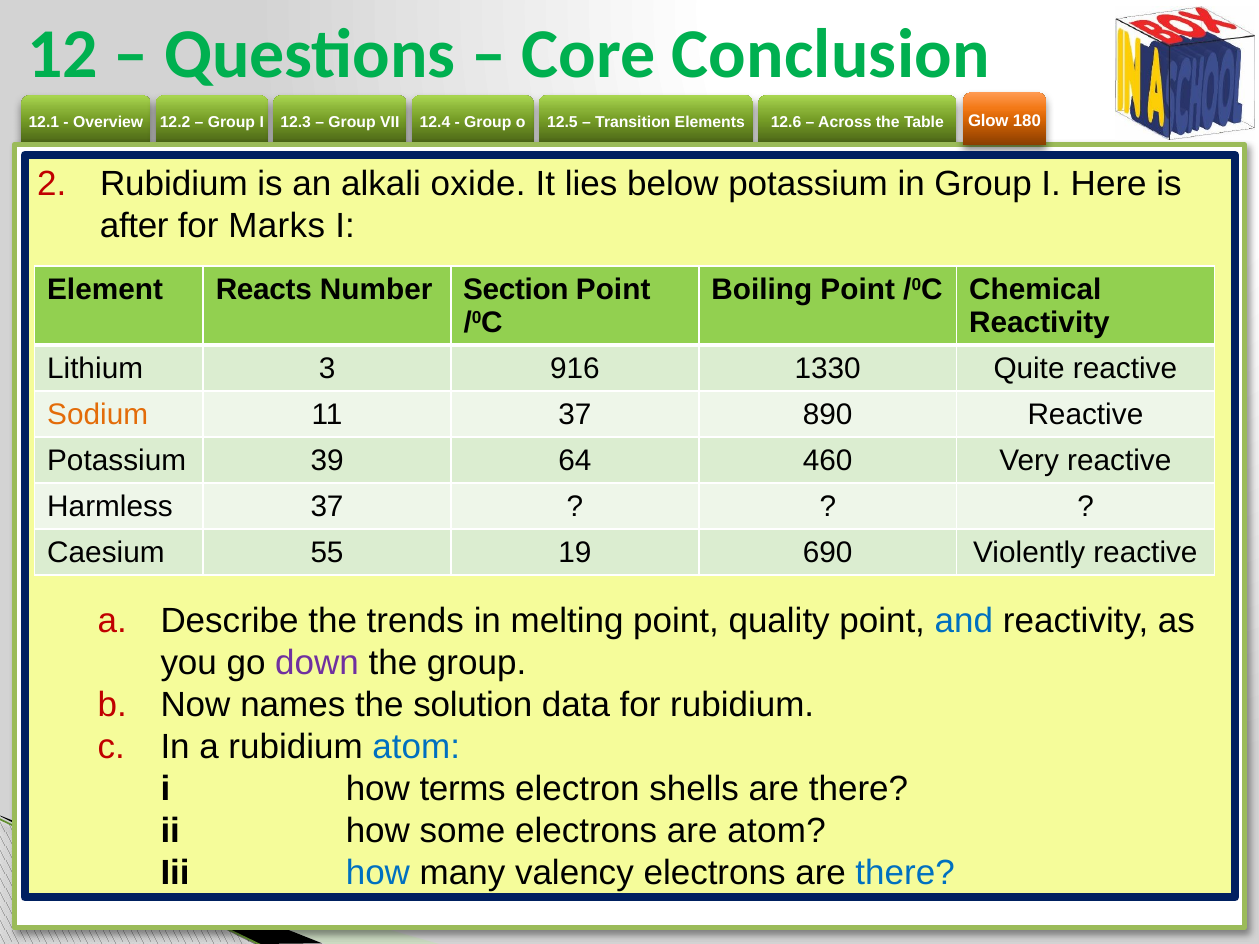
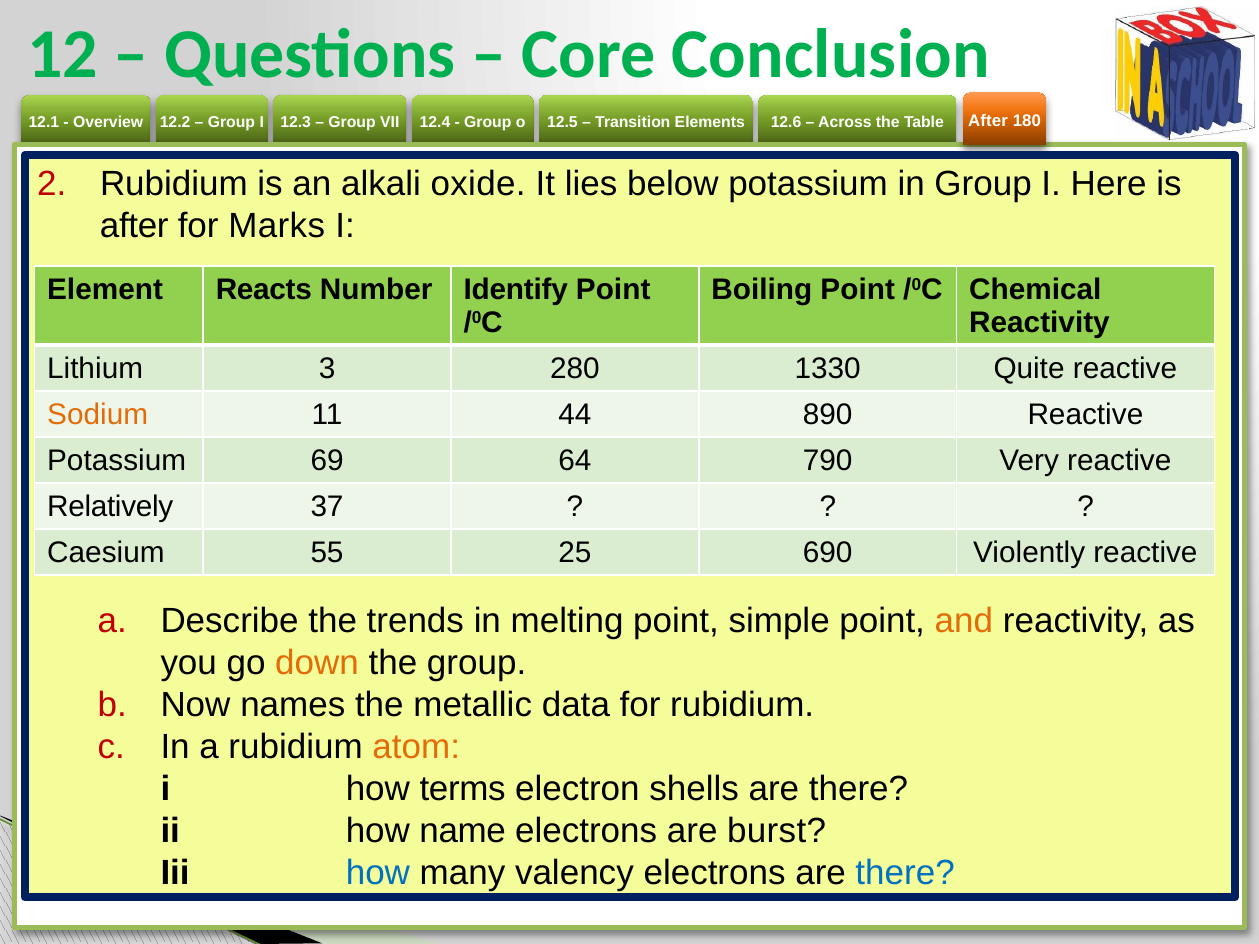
Glow at (988, 121): Glow -> After
Section: Section -> Identify
916: 916 -> 280
11 37: 37 -> 44
39: 39 -> 69
460: 460 -> 790
Harmless: Harmless -> Relatively
19: 19 -> 25
quality: quality -> simple
and colour: blue -> orange
down colour: purple -> orange
solution: solution -> metallic
atom at (416, 747) colour: blue -> orange
some: some -> name
are atom: atom -> burst
